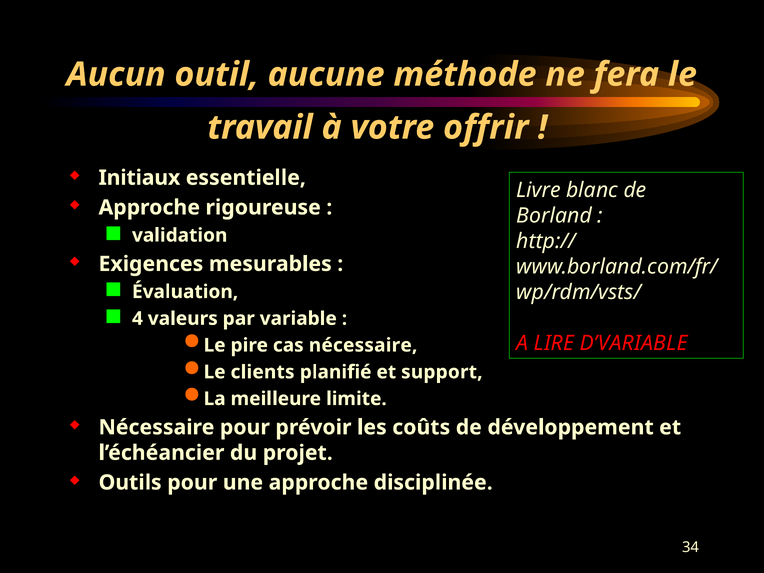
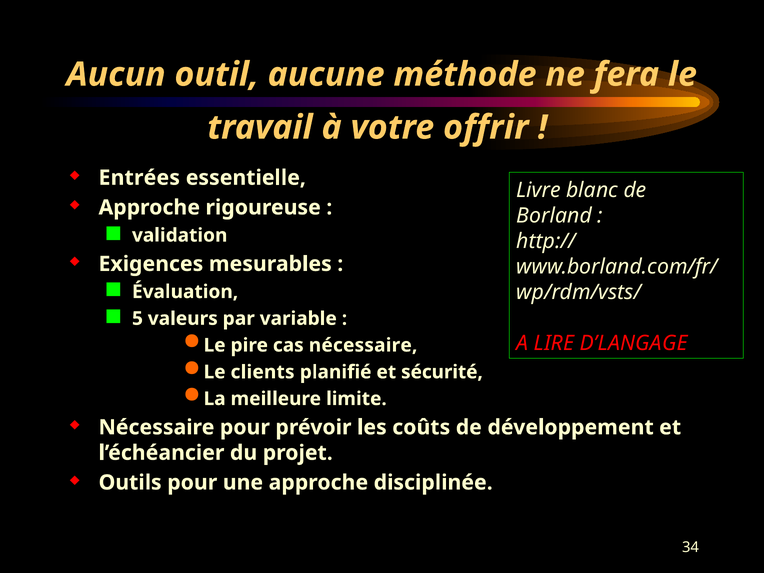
Initiaux: Initiaux -> Entrées
4: 4 -> 5
D’VARIABLE: D’VARIABLE -> D’LANGAGE
support: support -> sécurité
